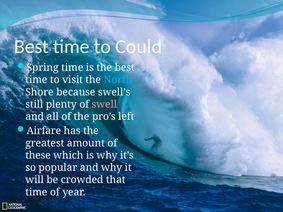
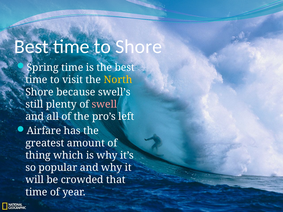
to Could: Could -> Shore
North colour: light blue -> yellow
these: these -> thing
